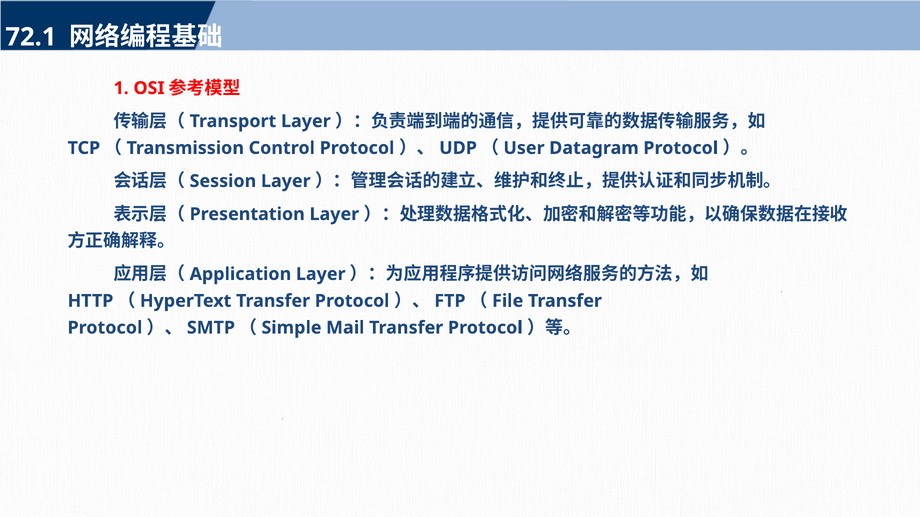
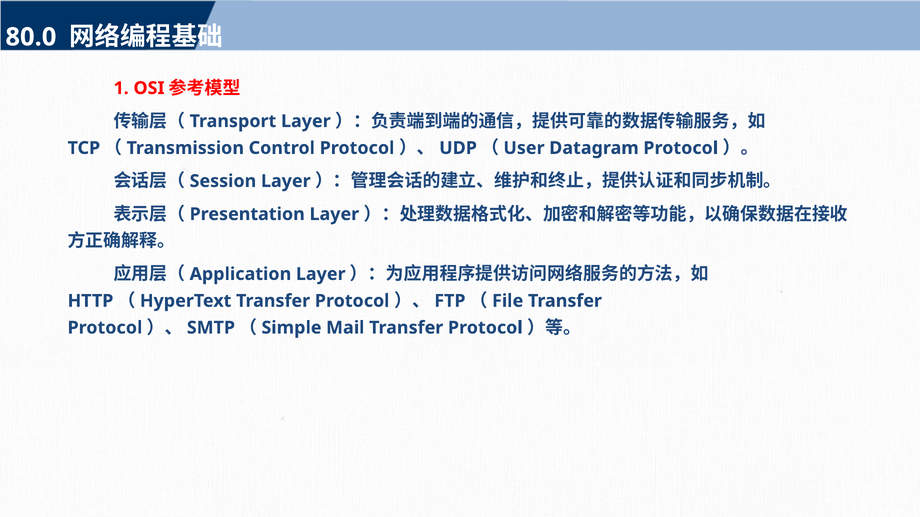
72.1: 72.1 -> 80.0
